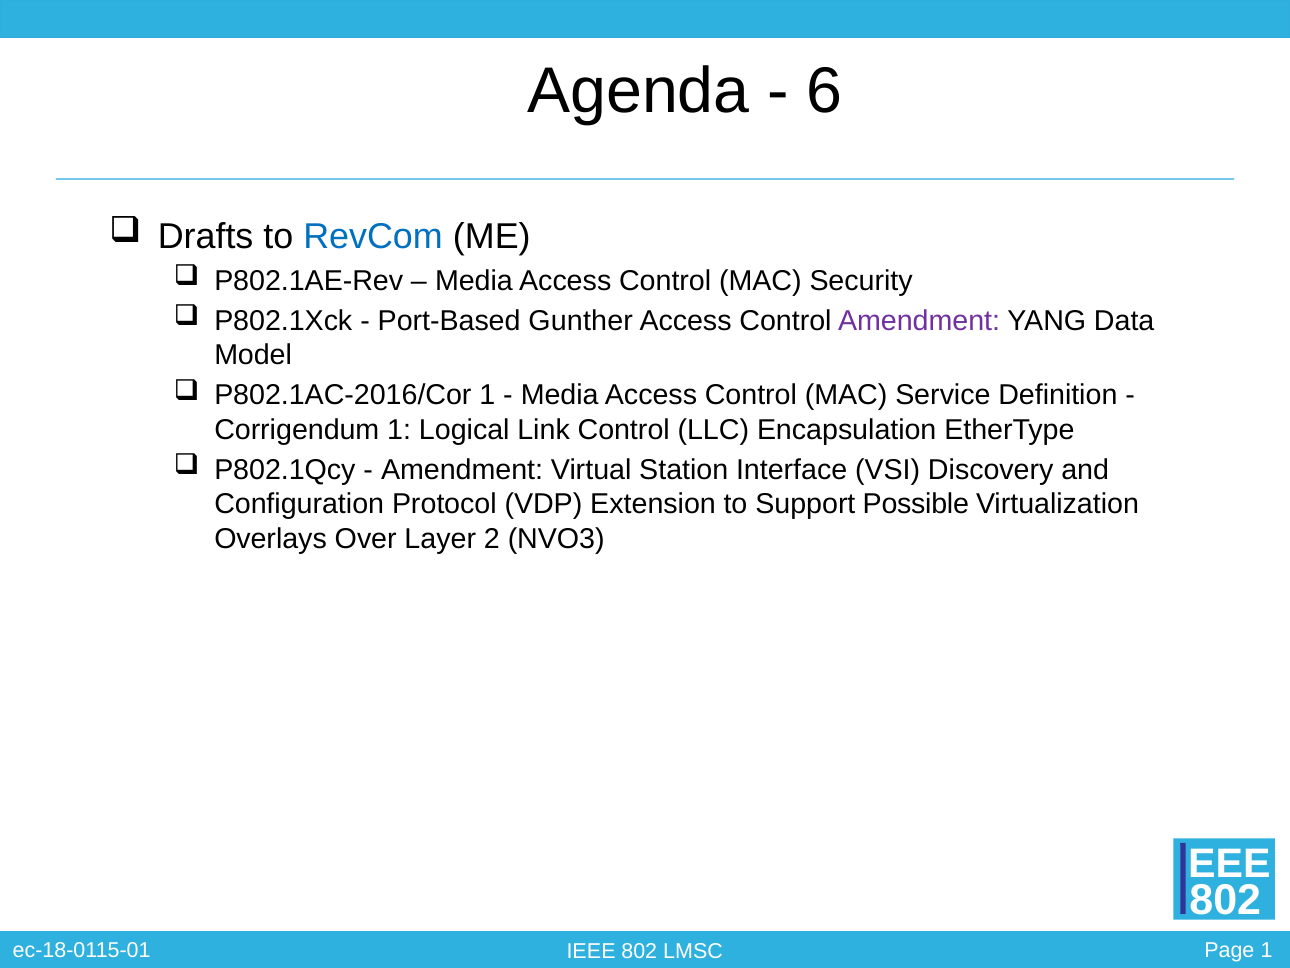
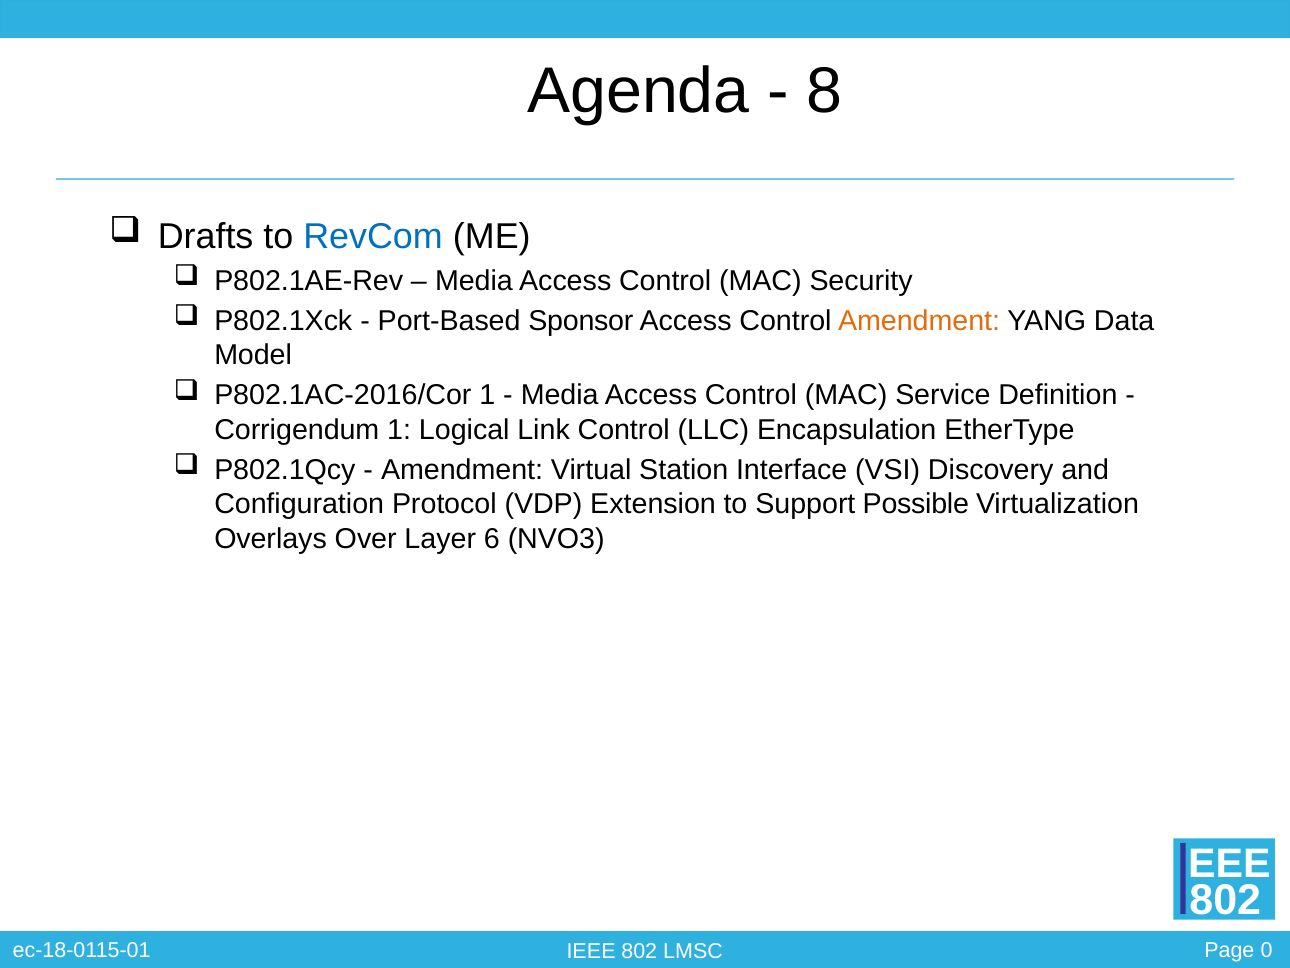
6: 6 -> 8
Gunther: Gunther -> Sponsor
Amendment at (919, 321) colour: purple -> orange
2: 2 -> 6
1 at (1267, 950): 1 -> 0
